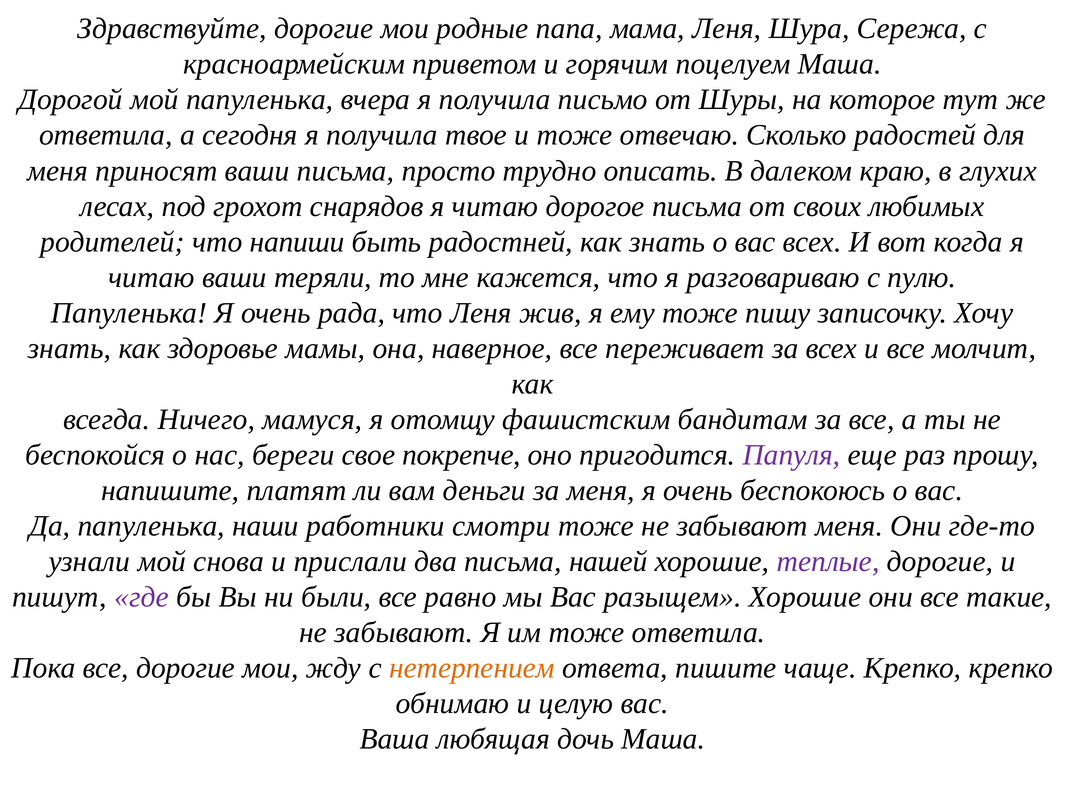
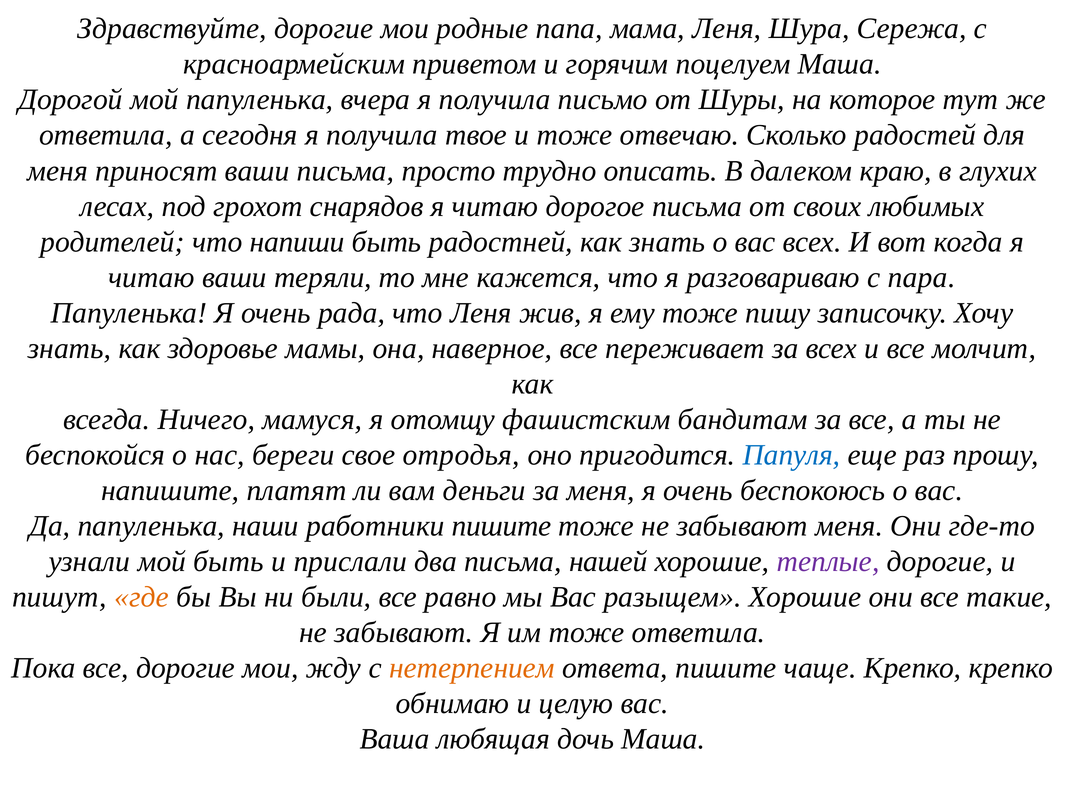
пулю: пулю -> пара
покрепче: покрепче -> отродья
Папуля colour: purple -> blue
работники смотри: смотри -> пишите
мой снова: снова -> быть
где colour: purple -> orange
